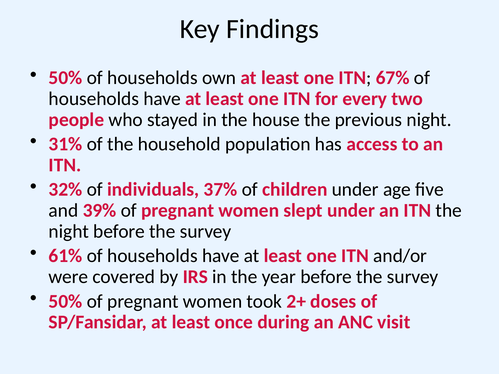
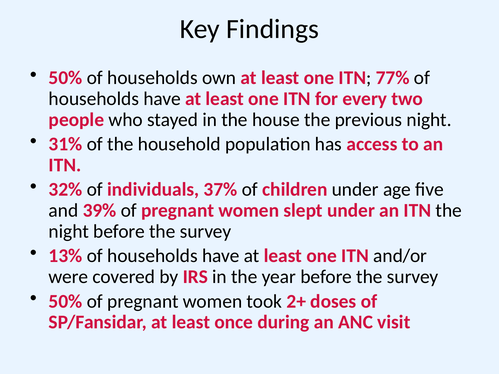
67%: 67% -> 77%
61%: 61% -> 13%
